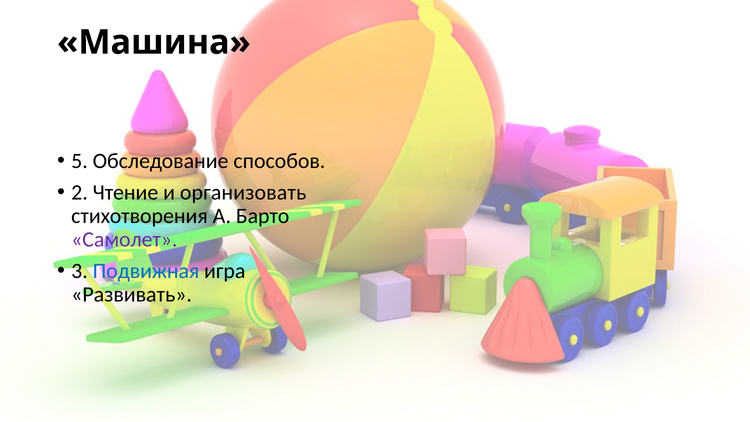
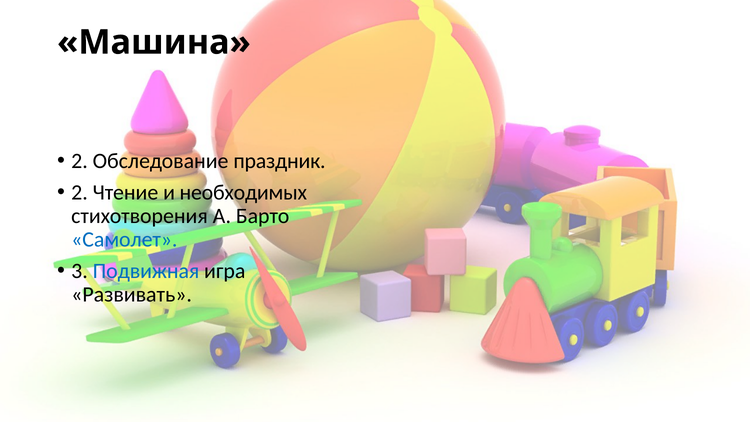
5 at (80, 161): 5 -> 2
способов: способов -> праздник
организовать: организовать -> необходимых
Самолет colour: purple -> blue
